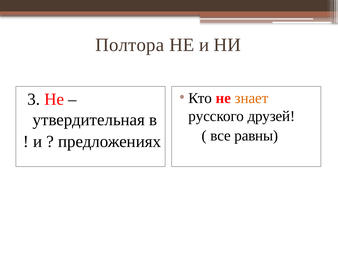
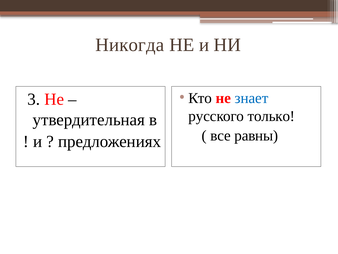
Полтора: Полтора -> Никогда
знает colour: orange -> blue
друзей: друзей -> только
